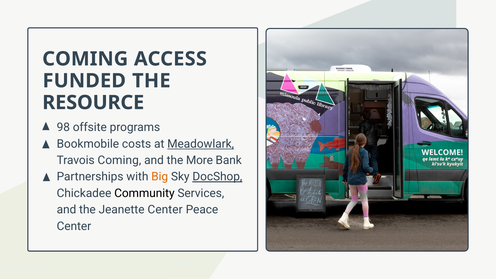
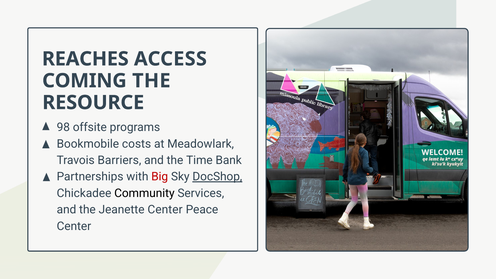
COMING at (85, 59): COMING -> REACHES
FUNDED: FUNDED -> COMING
Meadowlark underline: present -> none
Travois Coming: Coming -> Barriers
More: More -> Time
Big colour: orange -> red
